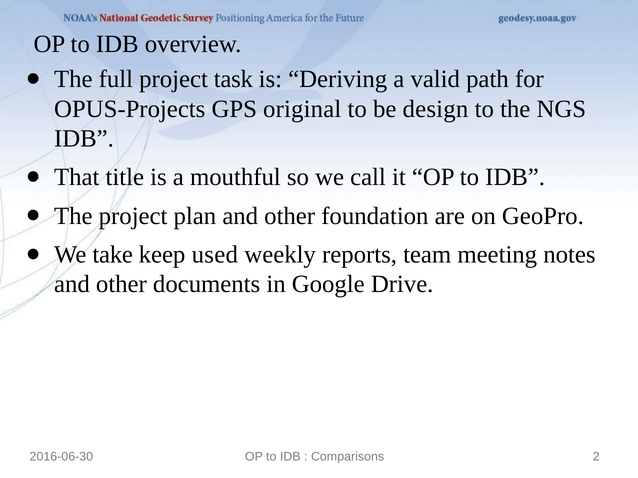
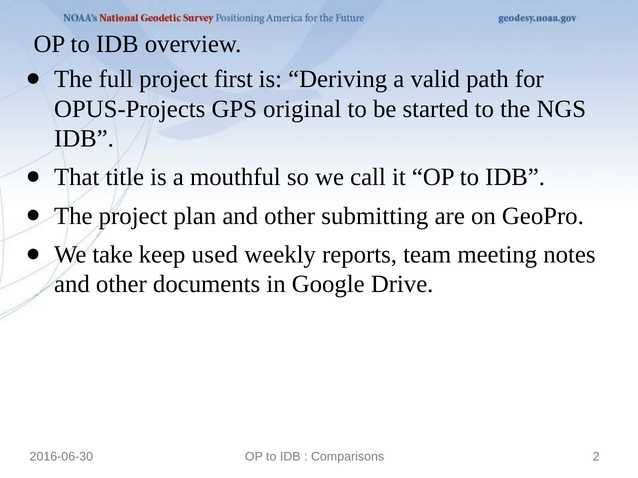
task: task -> first
design: design -> started
foundation: foundation -> submitting
